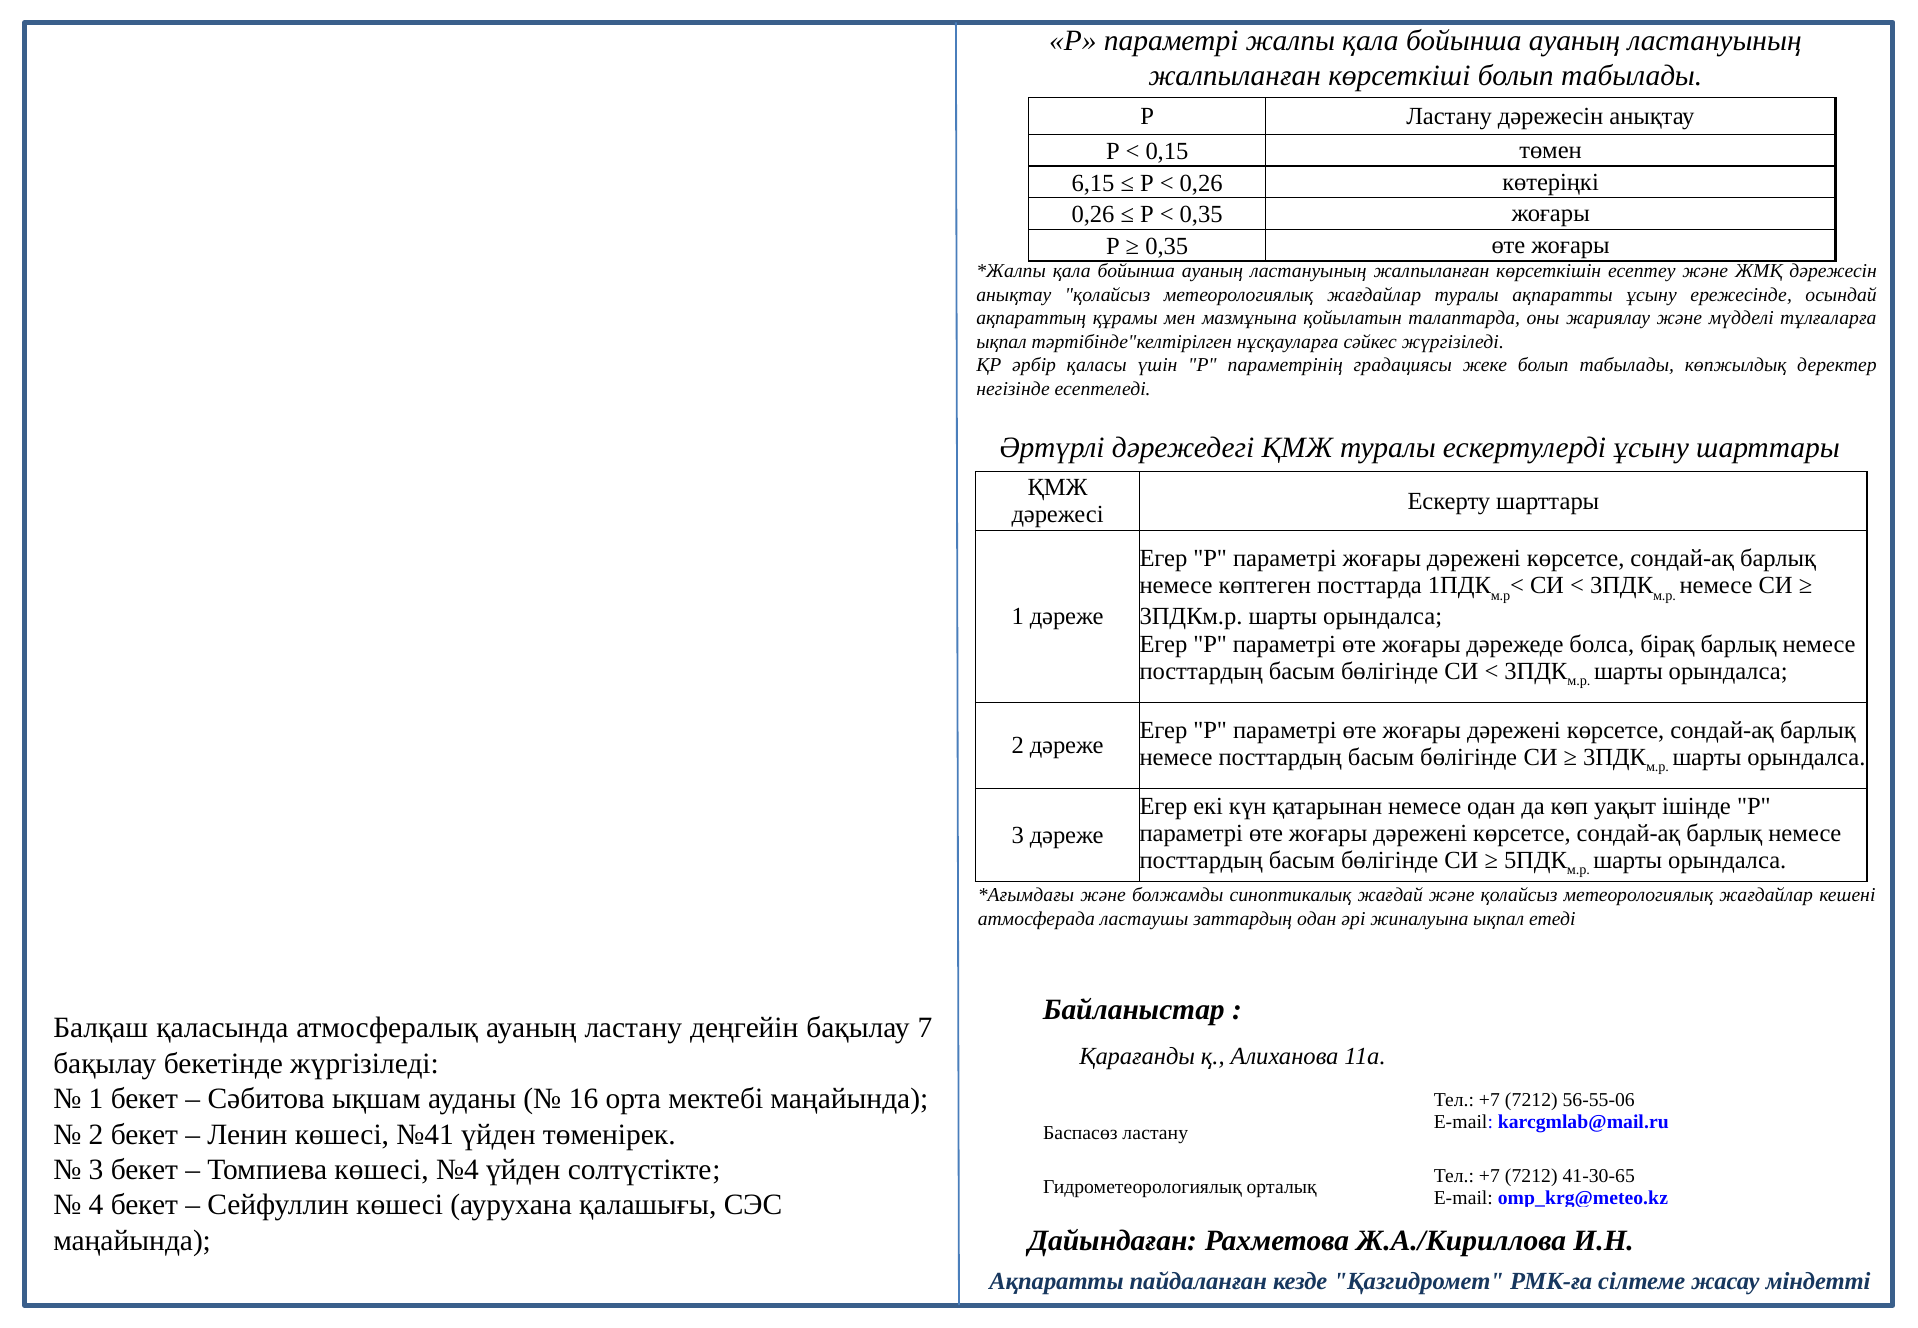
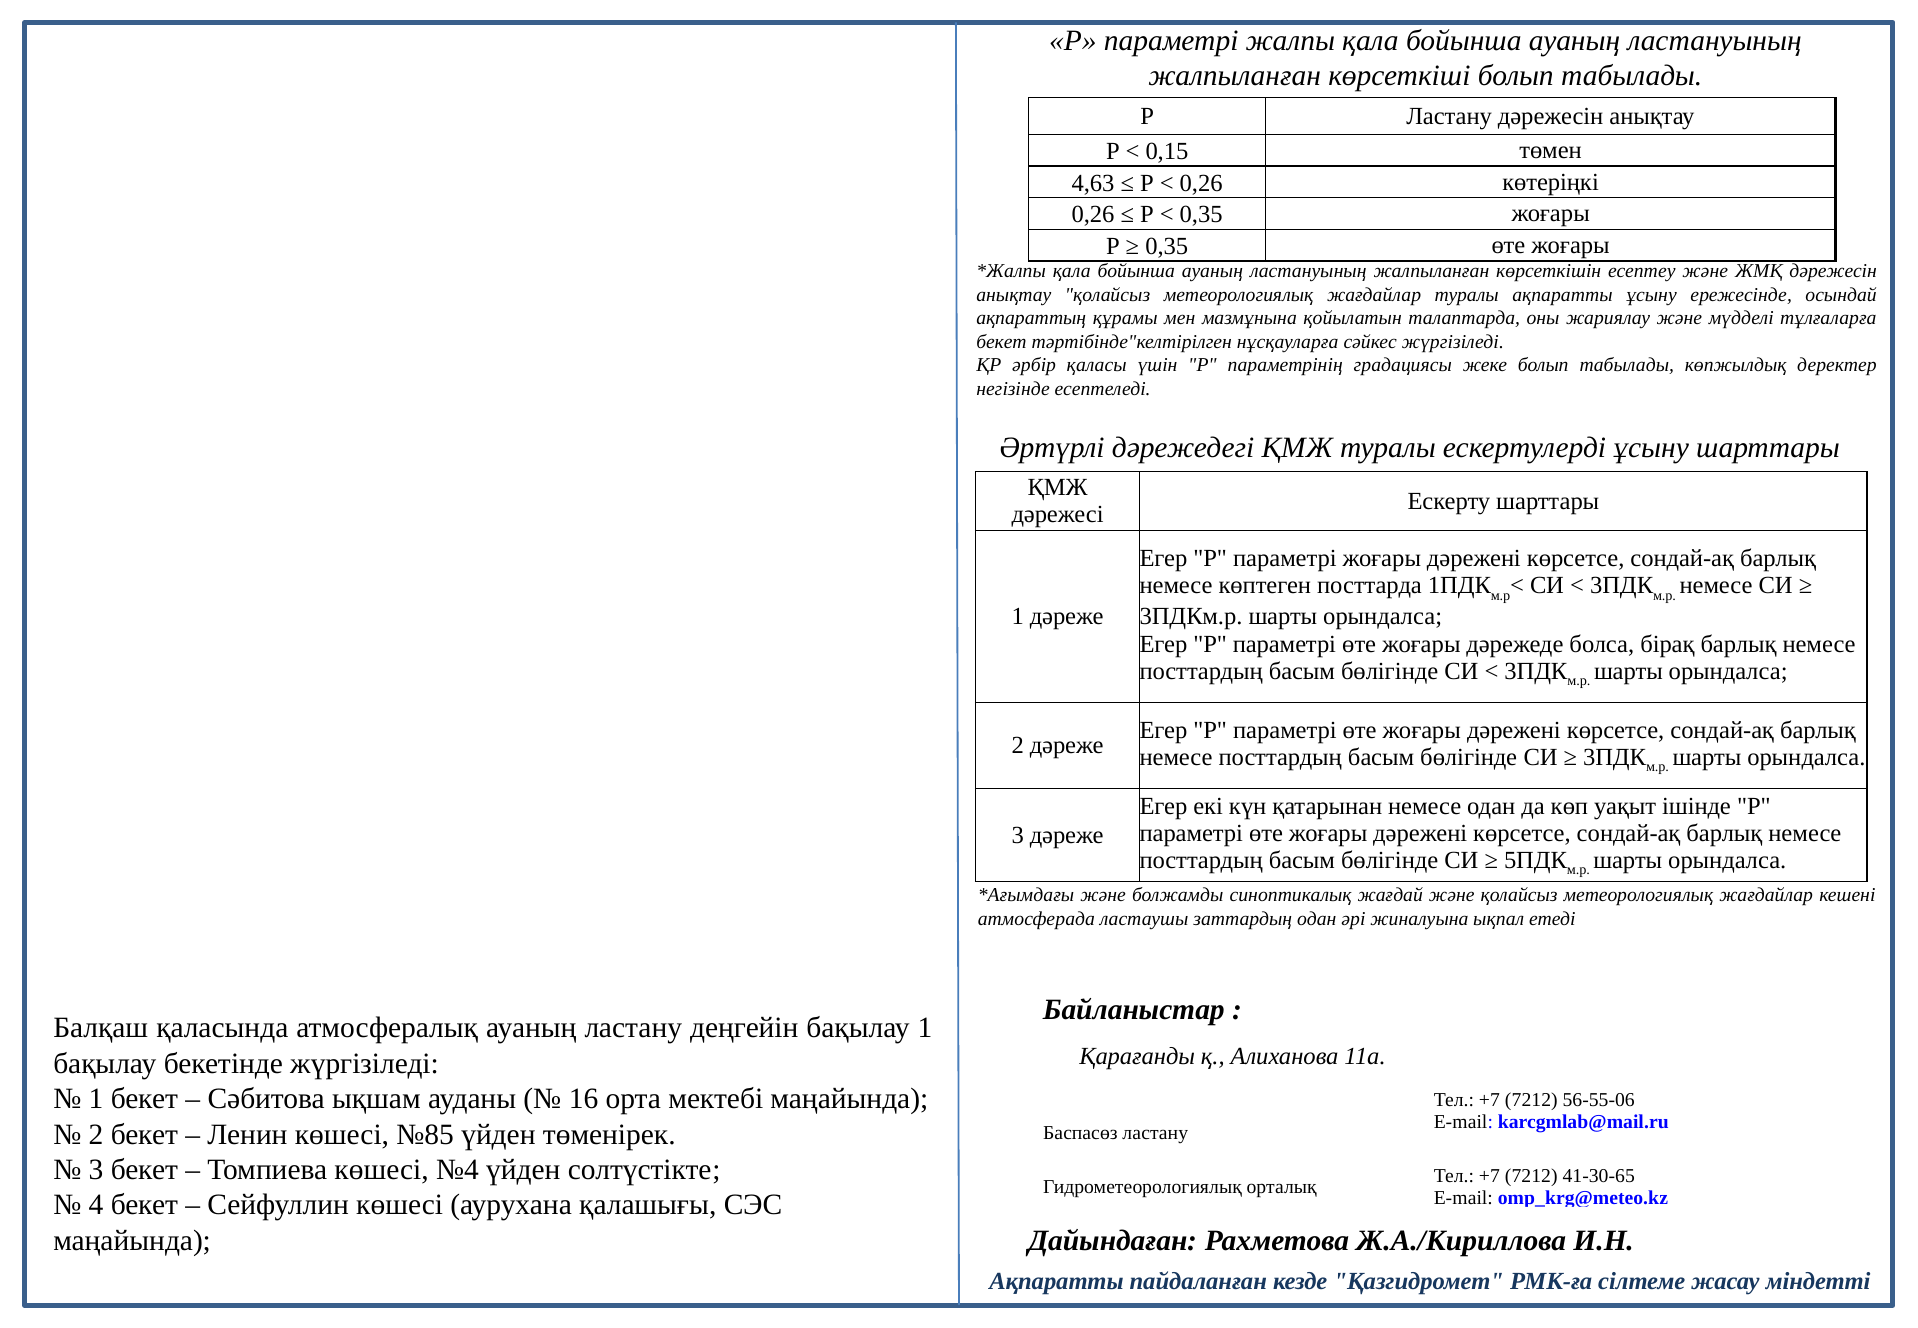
6,15: 6,15 -> 4,63
ықпал at (1001, 342): ықпал -> бекет
бақылау 7: 7 -> 1
№41: №41 -> №85
